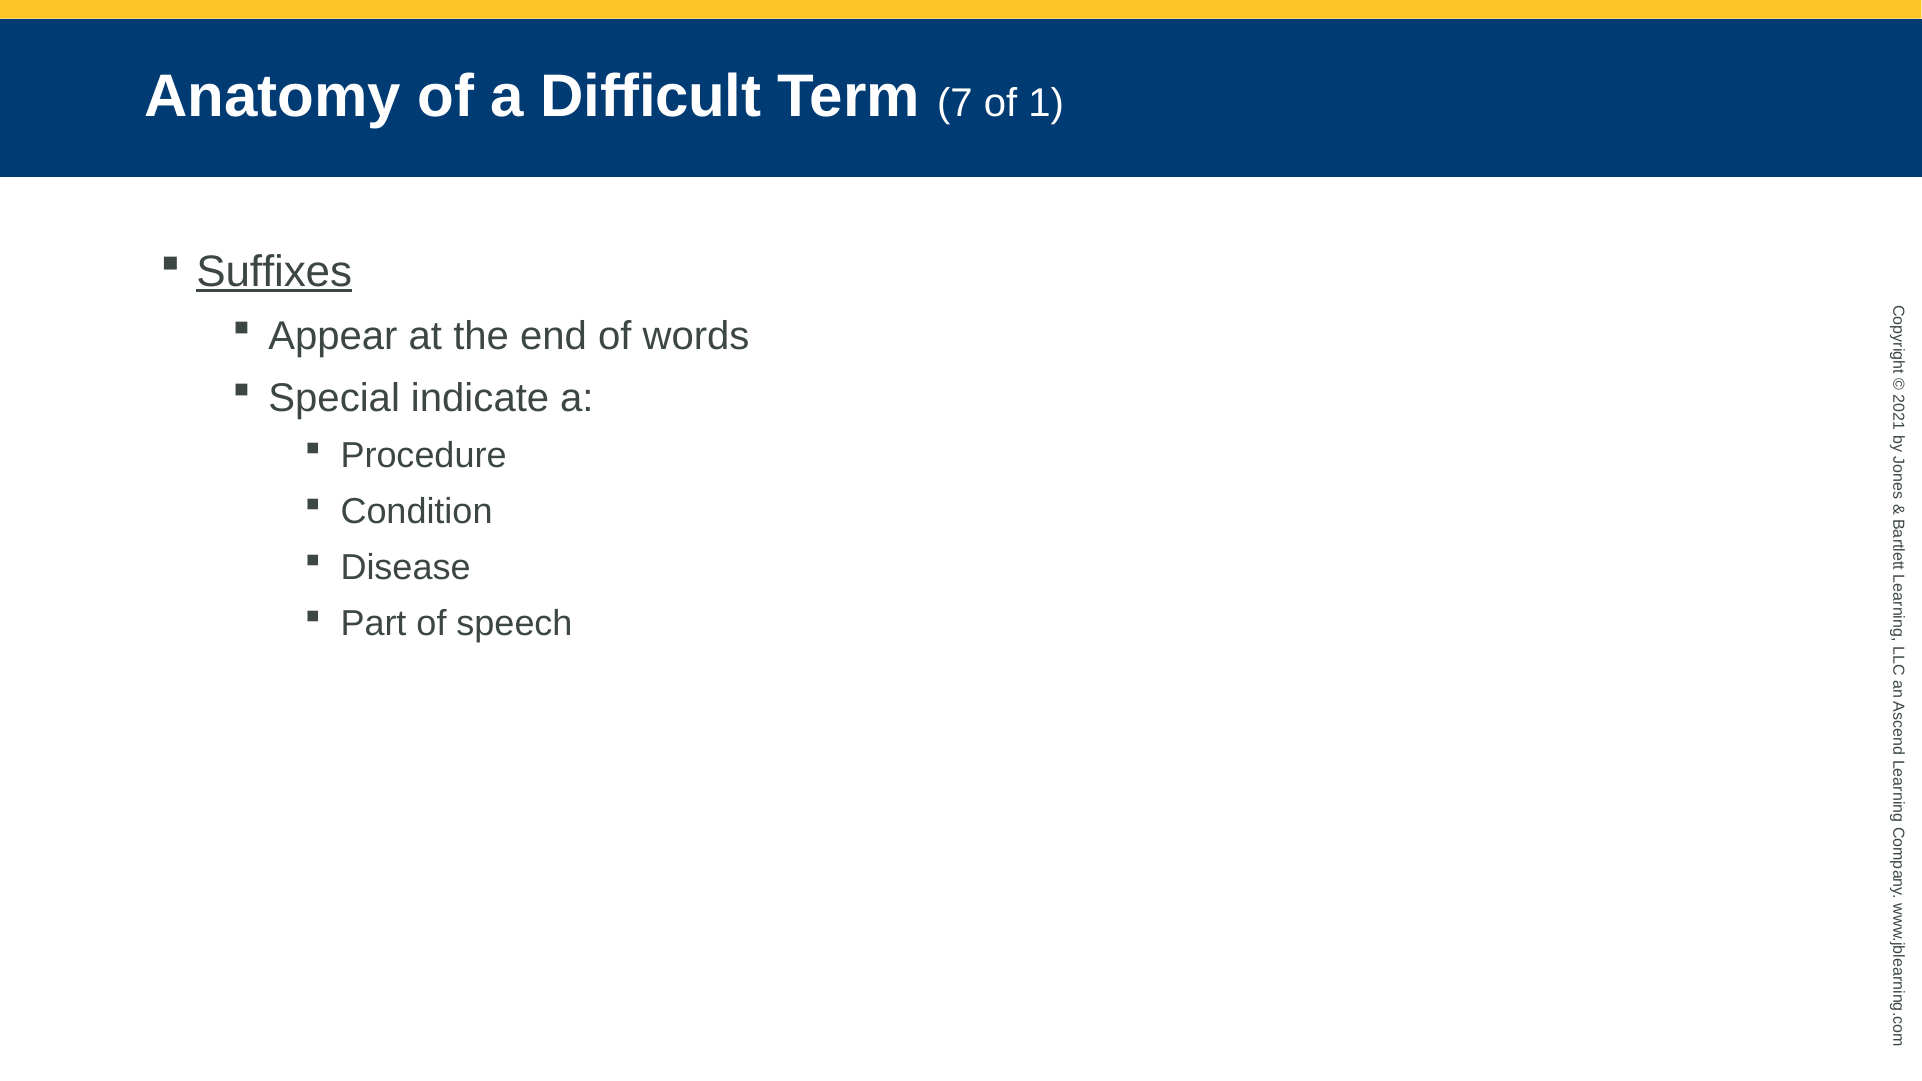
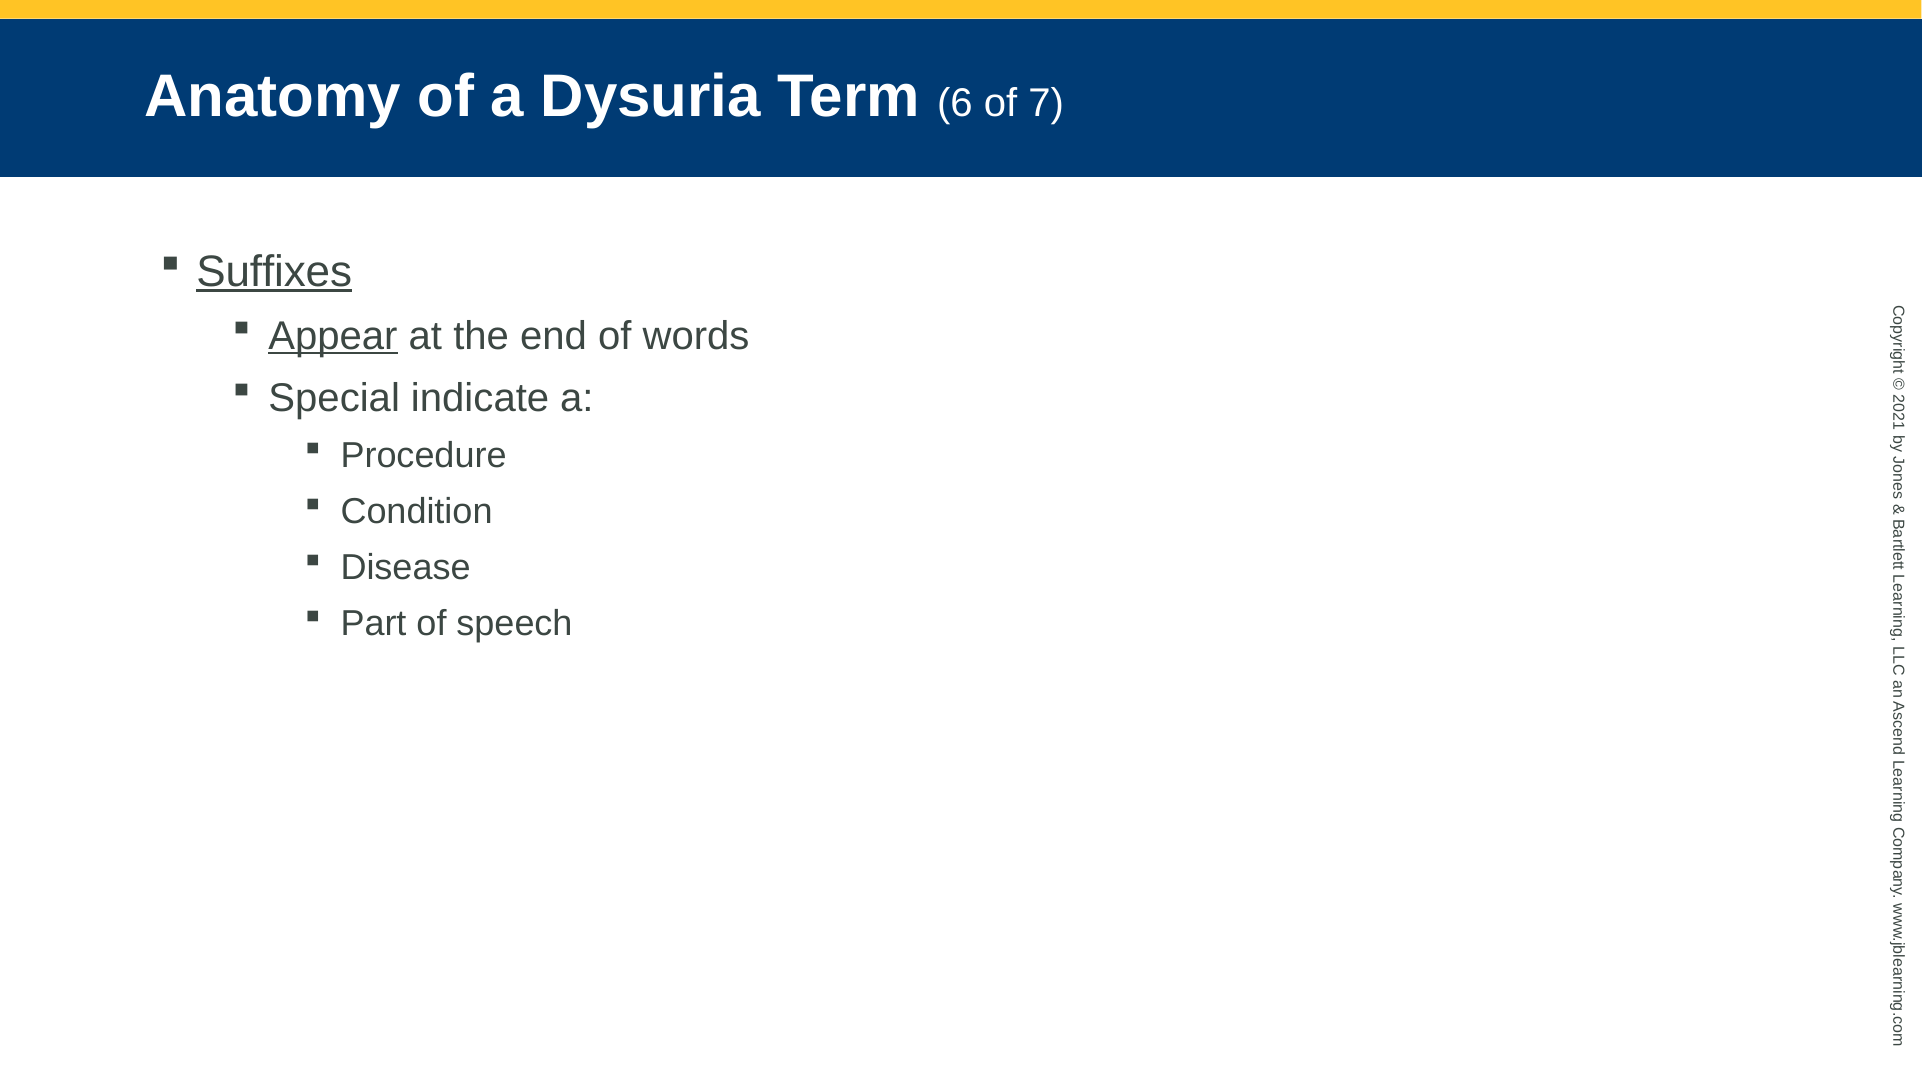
Difficult: Difficult -> Dysuria
7: 7 -> 6
of 1: 1 -> 7
Appear underline: none -> present
